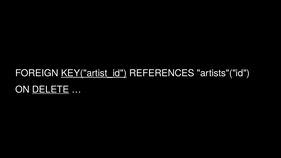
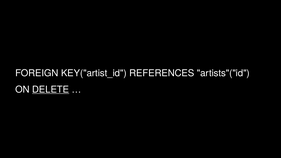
KEY("artist_id underline: present -> none
